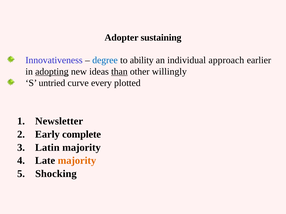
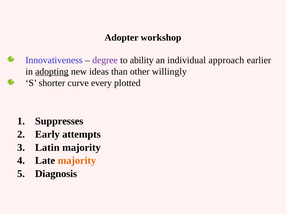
sustaining: sustaining -> workshop
degree colour: blue -> purple
than underline: present -> none
untried: untried -> shorter
Newsletter: Newsletter -> Suppresses
complete: complete -> attempts
Shocking: Shocking -> Diagnosis
